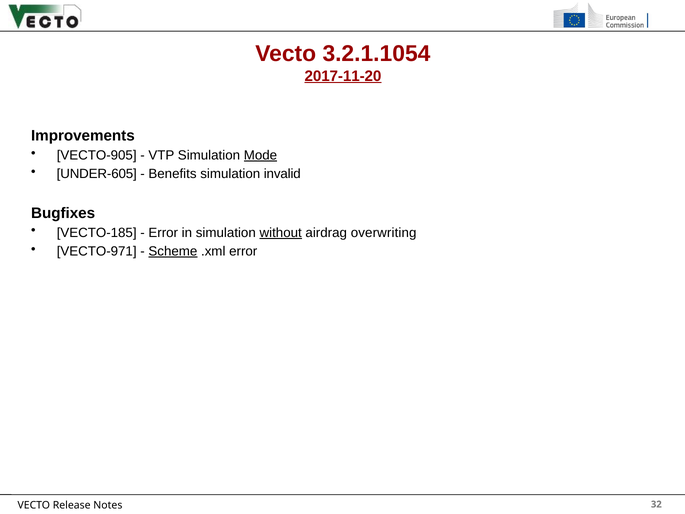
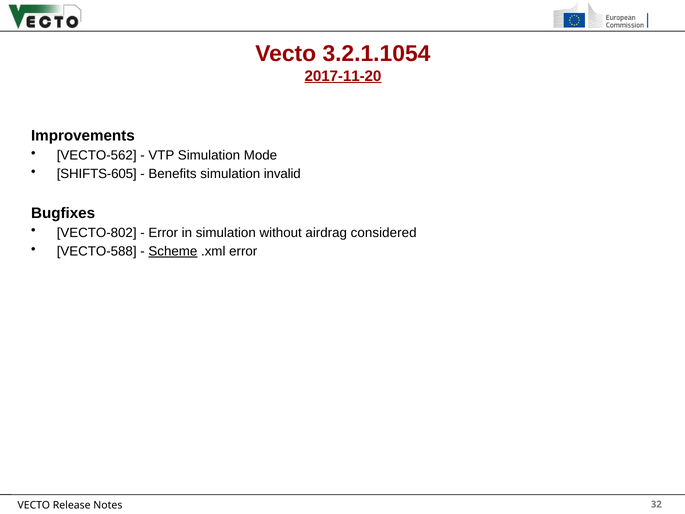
VECTO-905: VECTO-905 -> VECTO-562
Mode underline: present -> none
UNDER-605: UNDER-605 -> SHIFTS-605
VECTO-185: VECTO-185 -> VECTO-802
without underline: present -> none
overwriting: overwriting -> considered
VECTO-971: VECTO-971 -> VECTO-588
